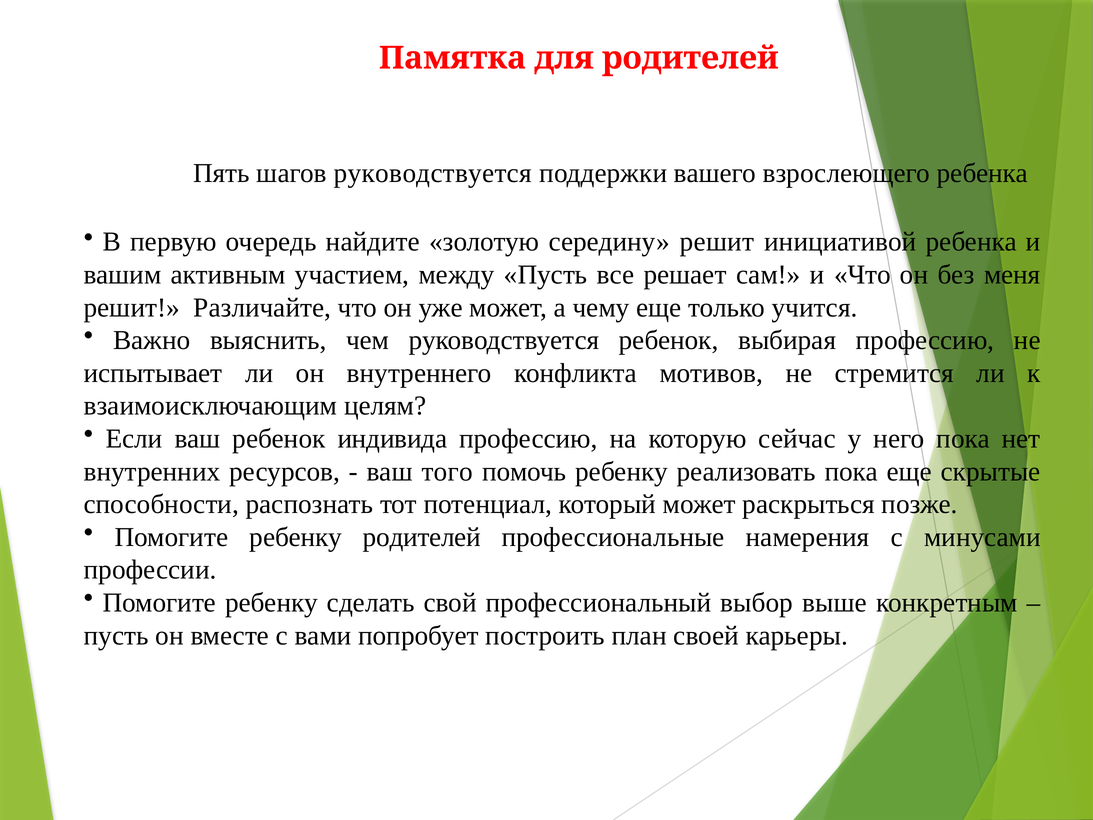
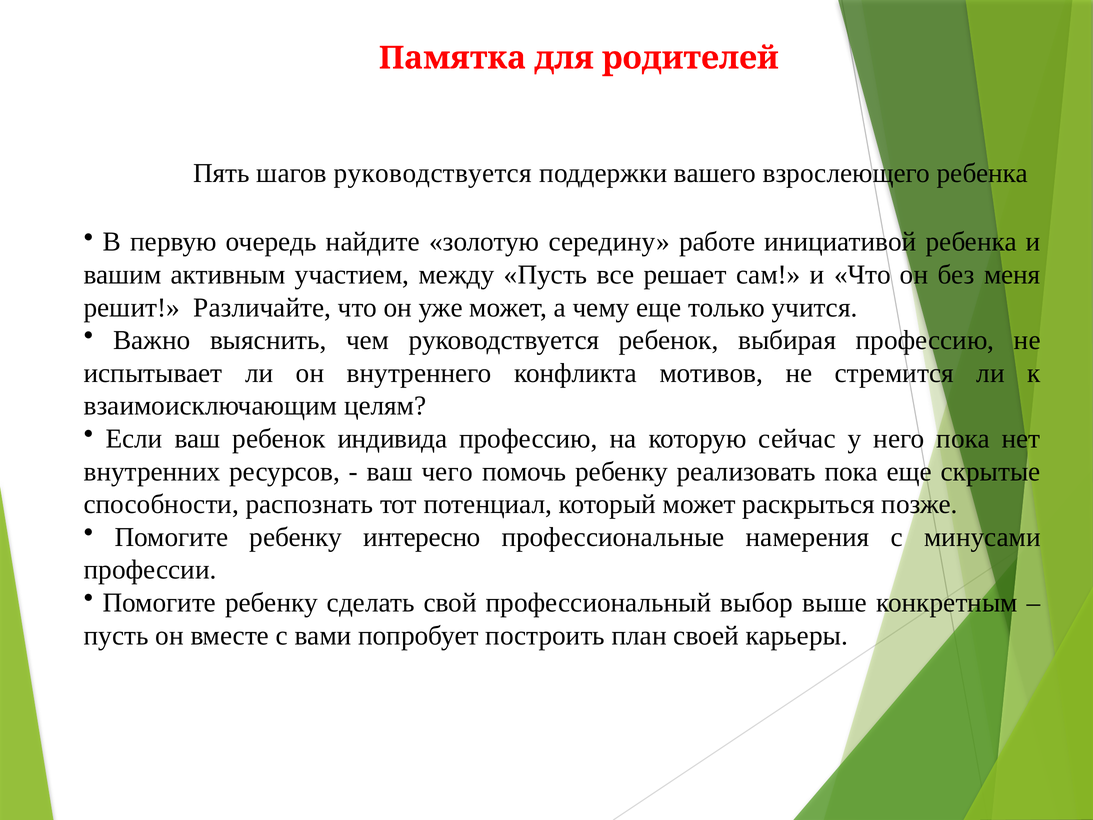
середину решит: решит -> работе
того: того -> чего
ребенку родителей: родителей -> интересно
